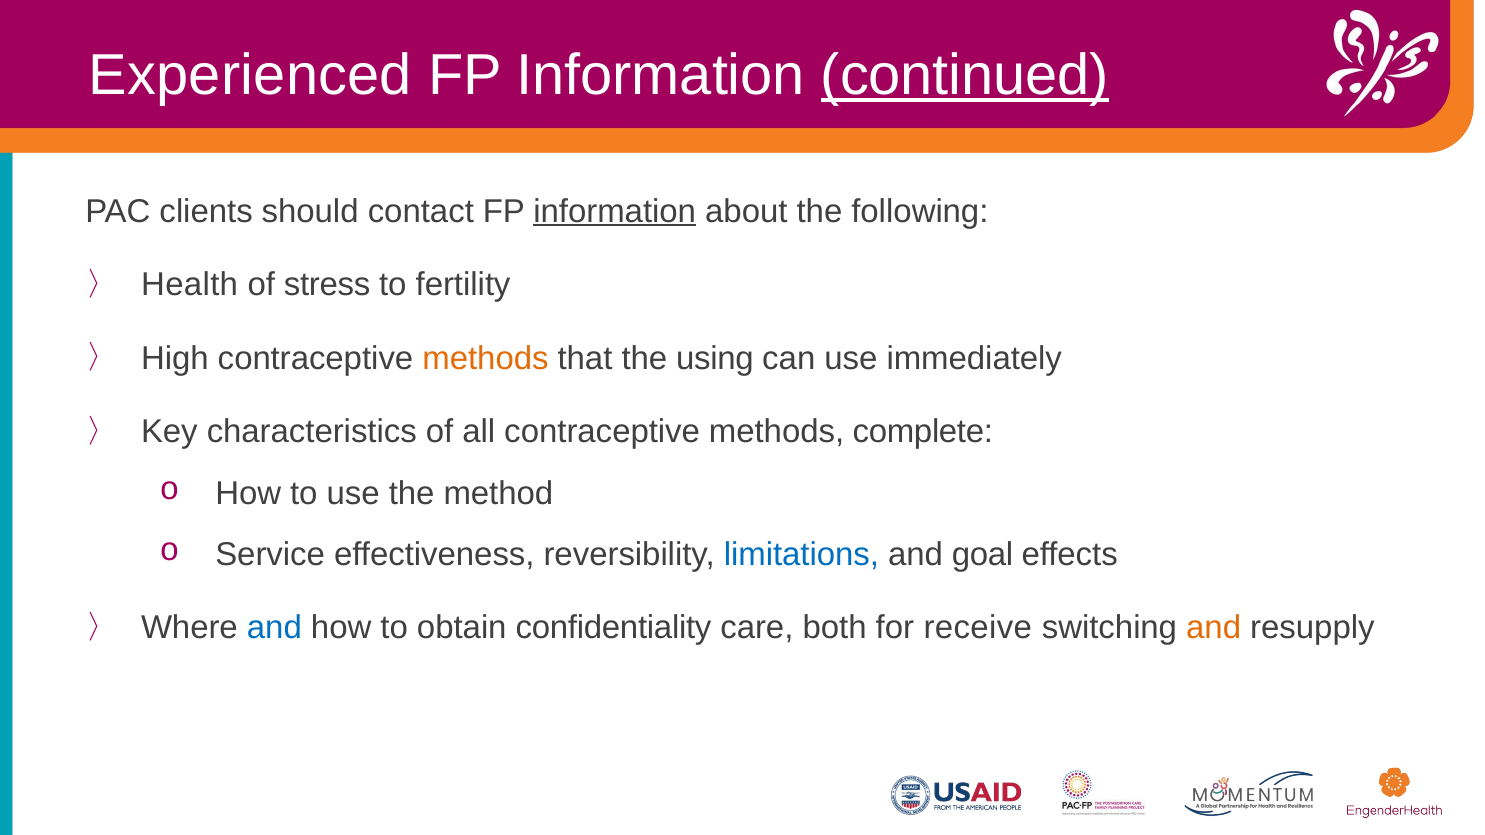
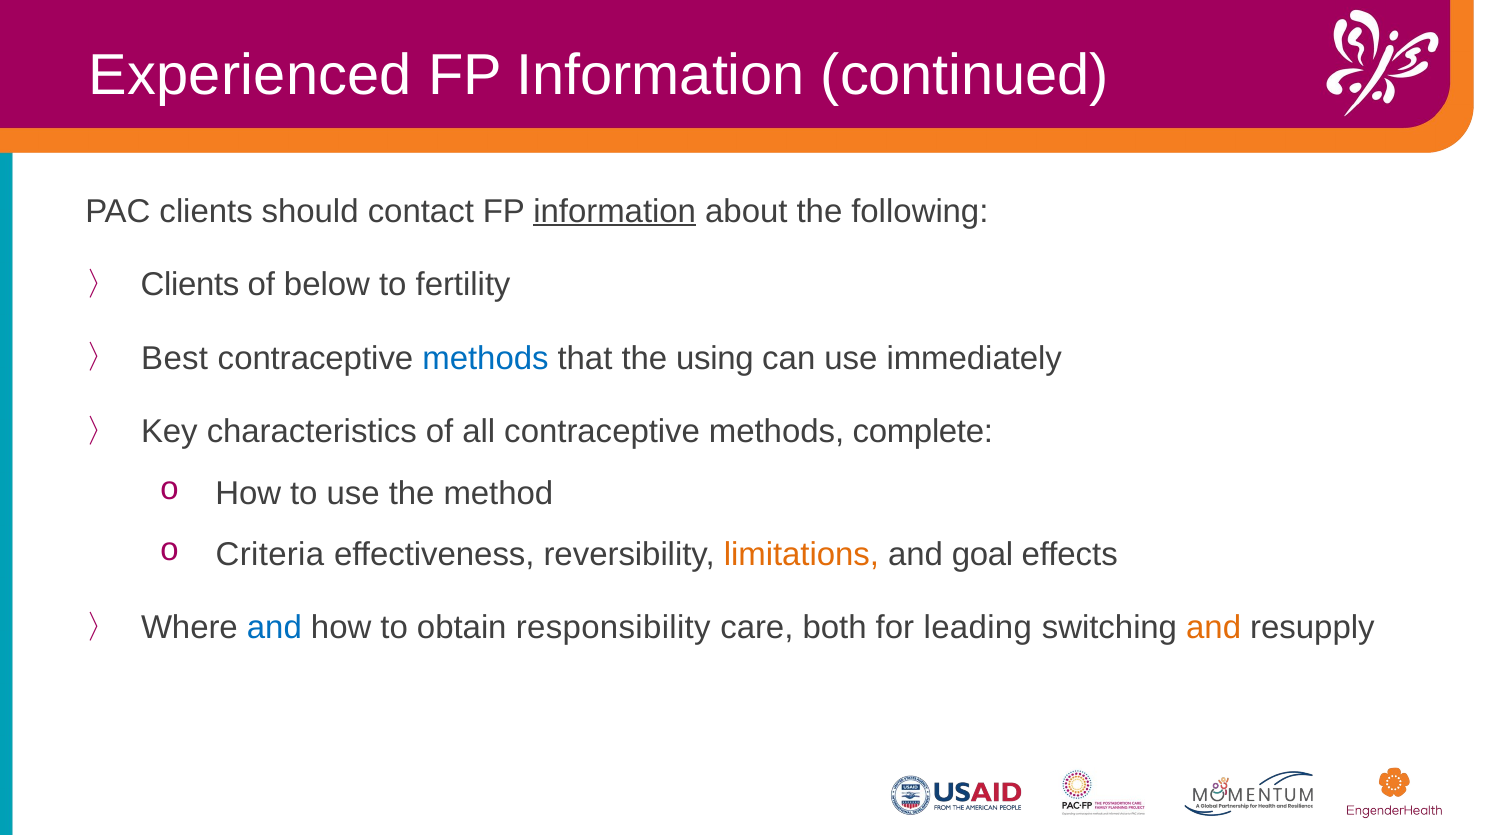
continued underline: present -> none
Health at (190, 285): Health -> Clients
stress: stress -> below
High: High -> Best
methods at (485, 359) colour: orange -> blue
Service: Service -> Criteria
limitations colour: blue -> orange
confidentiality: confidentiality -> responsibility
receive: receive -> leading
